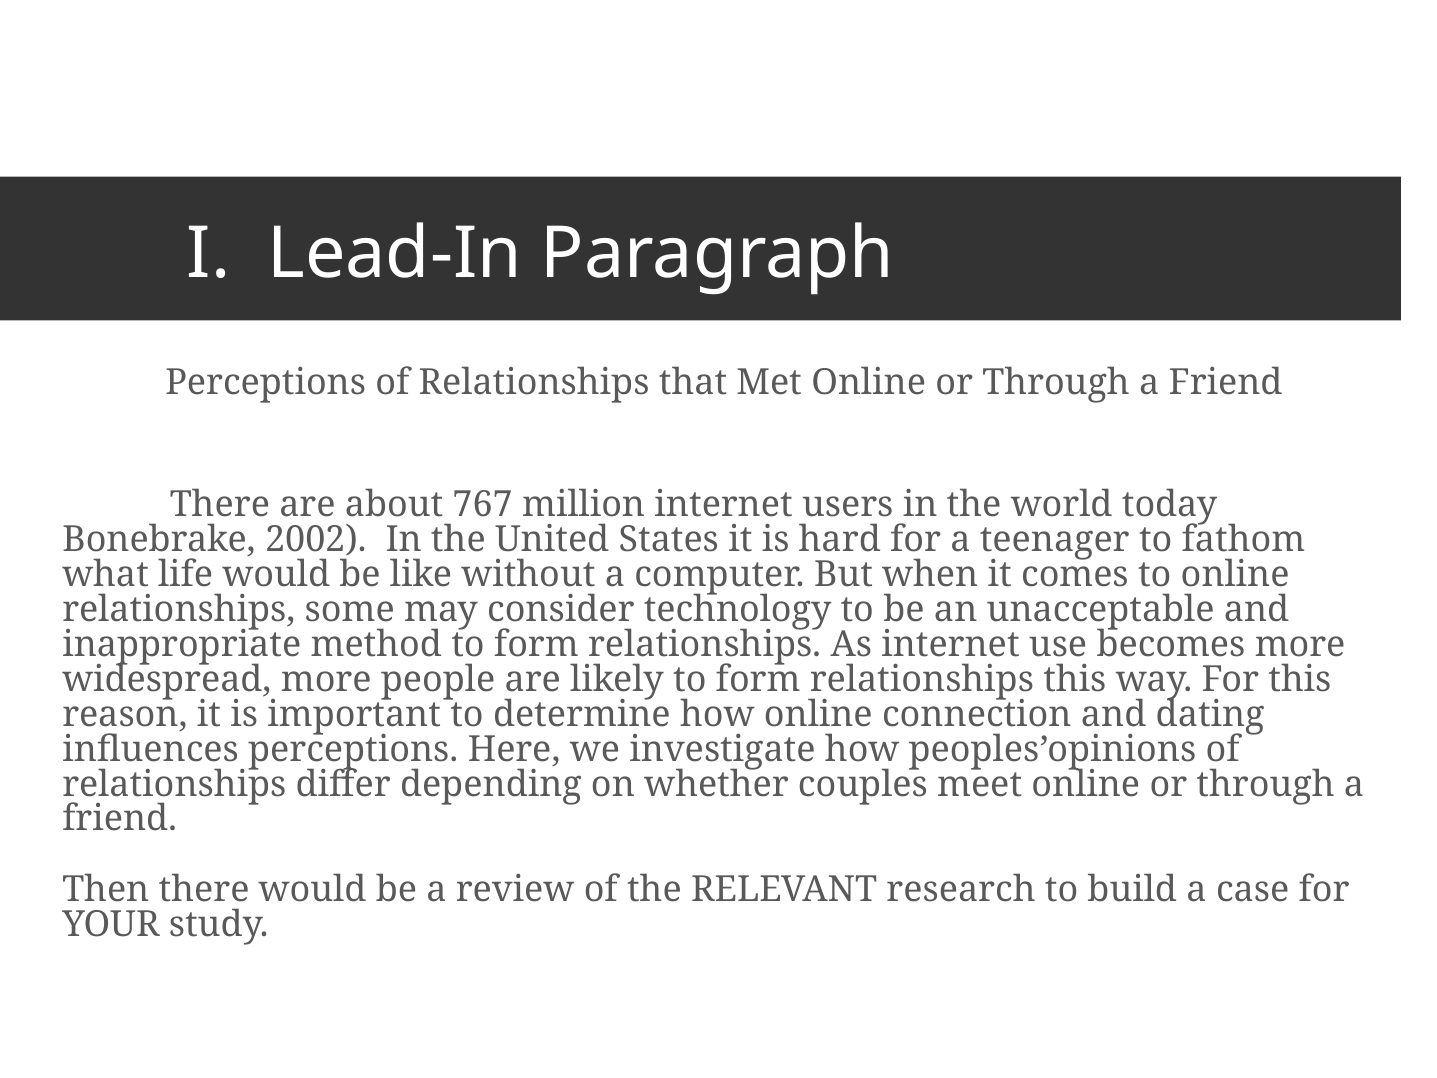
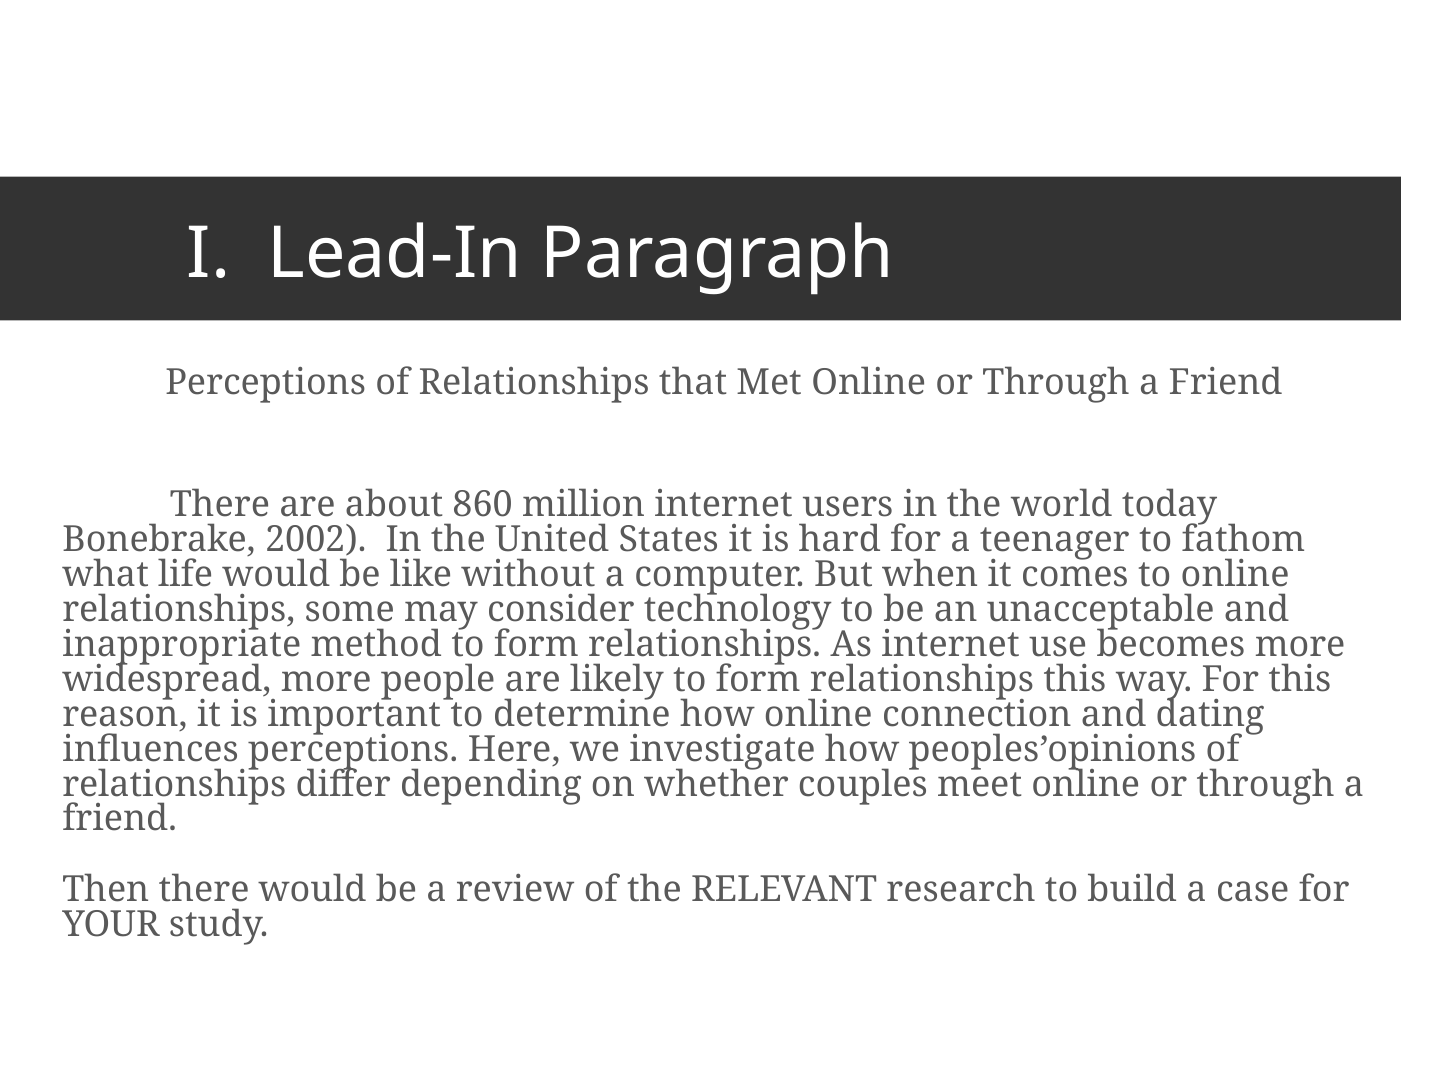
767: 767 -> 860
